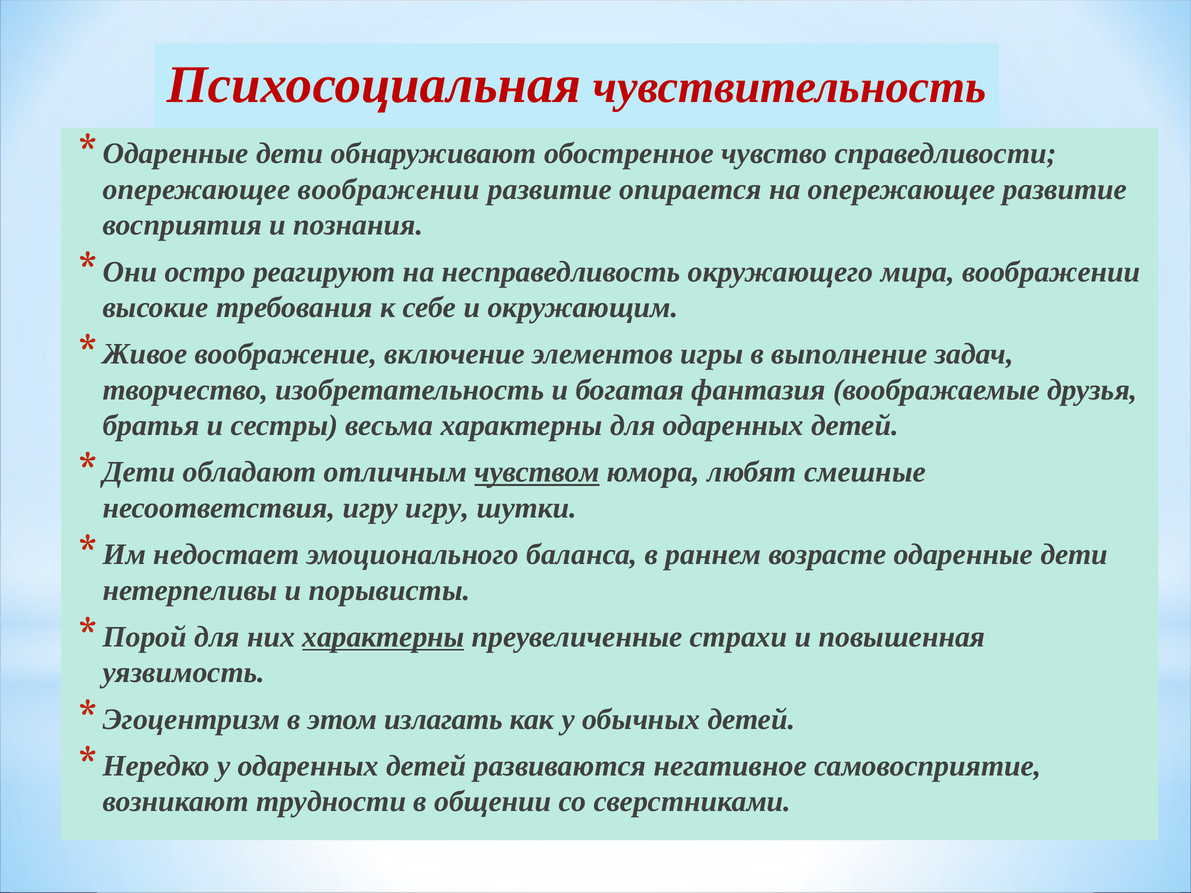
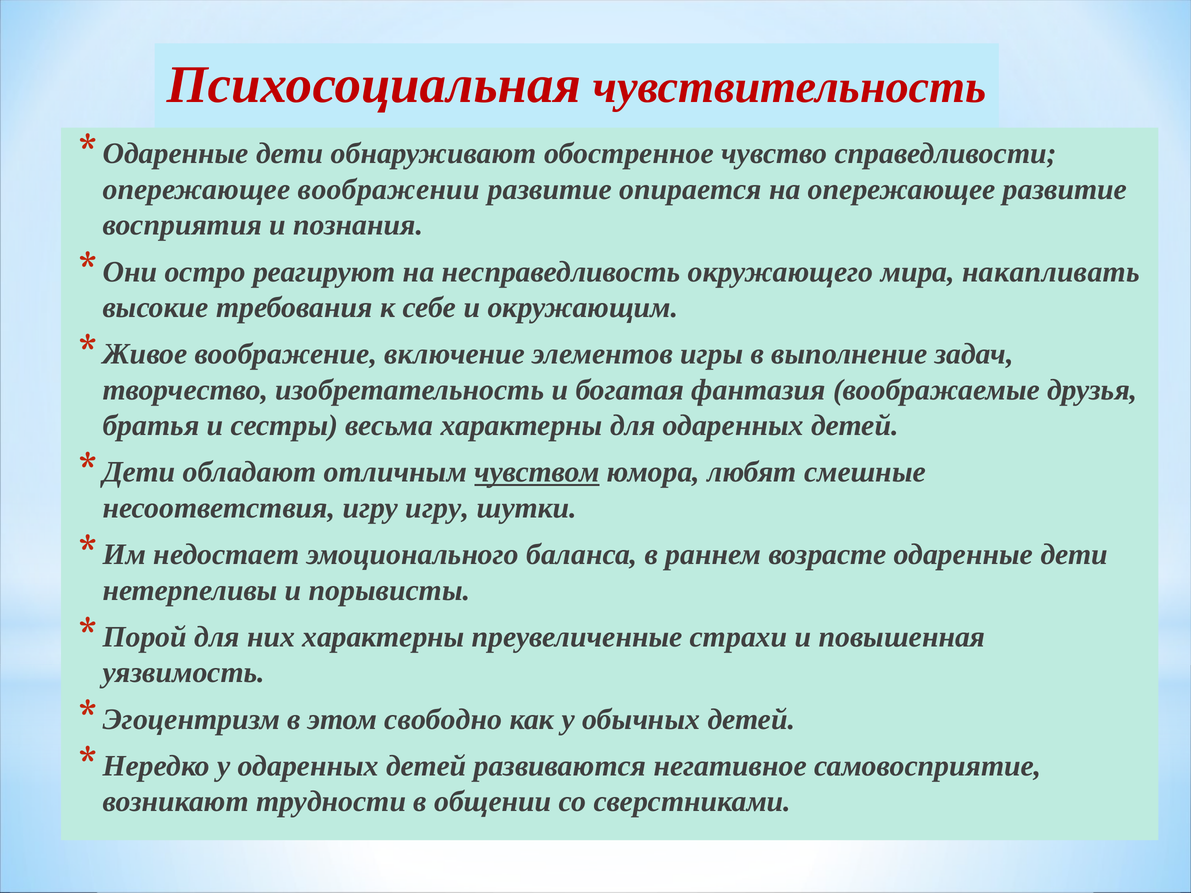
мира воображении: воображении -> накапливать
характерны at (383, 637) underline: present -> none
излагать: излагать -> свободно
